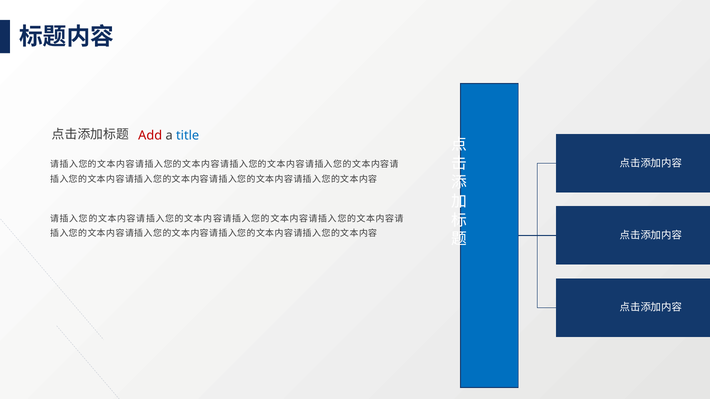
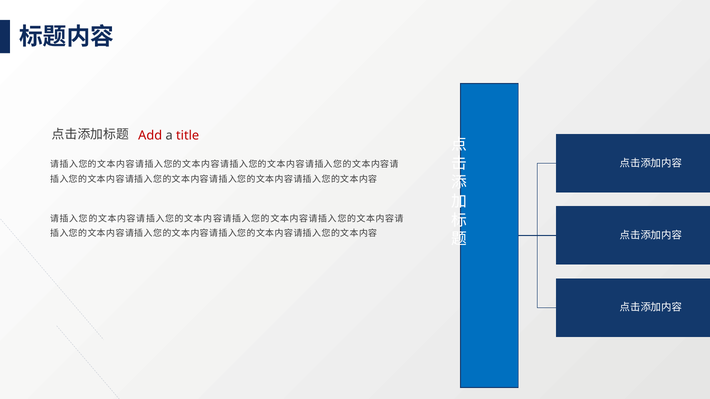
title colour: blue -> red
